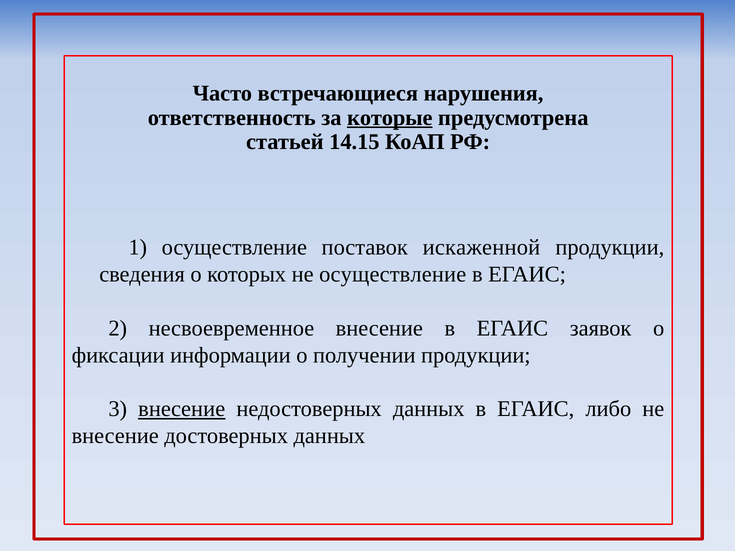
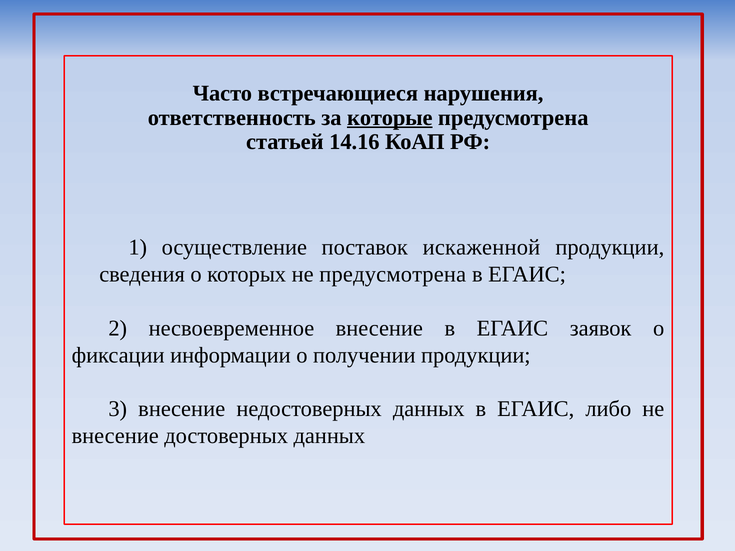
14.15: 14.15 -> 14.16
не осуществление: осуществление -> предусмотрена
внесение at (182, 409) underline: present -> none
